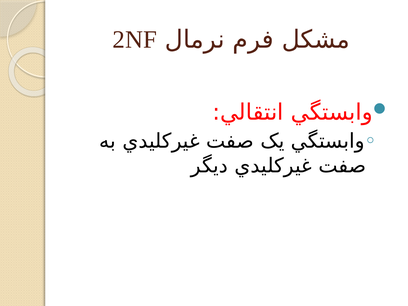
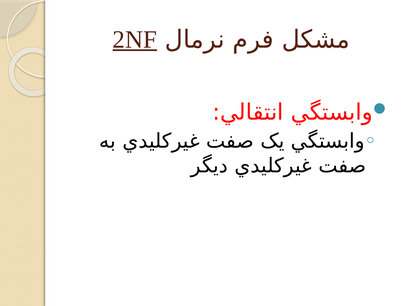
2NF underline: none -> present
